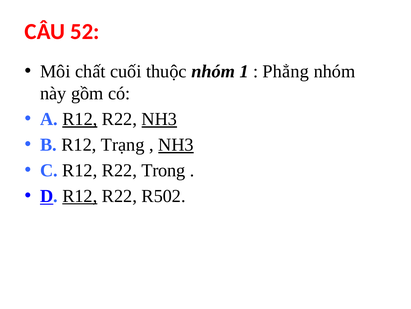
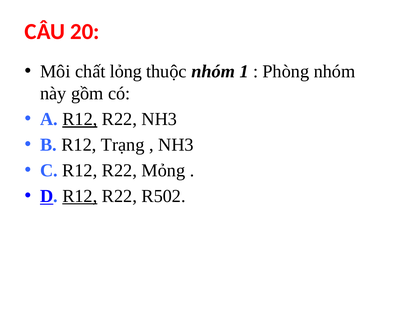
52: 52 -> 20
cuối: cuối -> lỏng
Phẳng: Phẳng -> Phòng
NH3 at (159, 119) underline: present -> none
NH3 at (176, 144) underline: present -> none
Trong: Trong -> Mỏng
